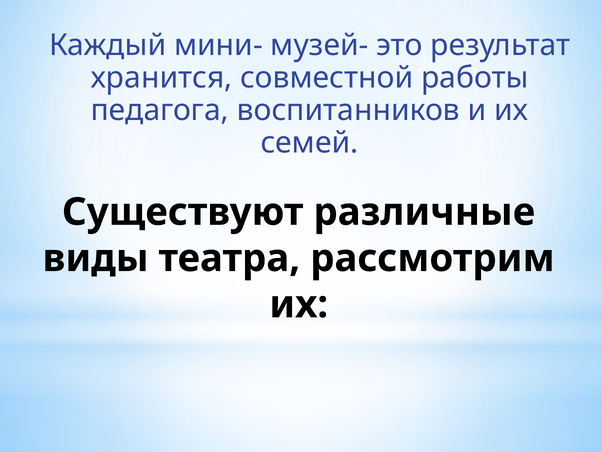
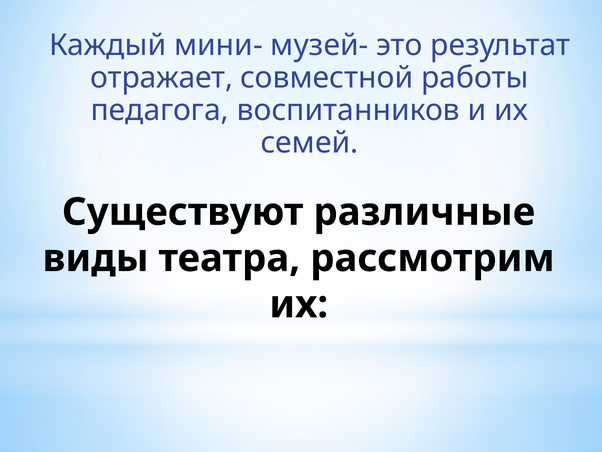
хранится: хранится -> отражает
